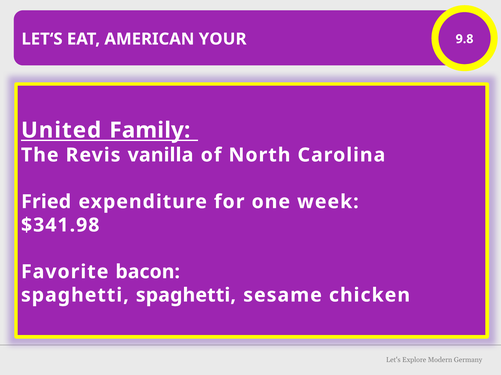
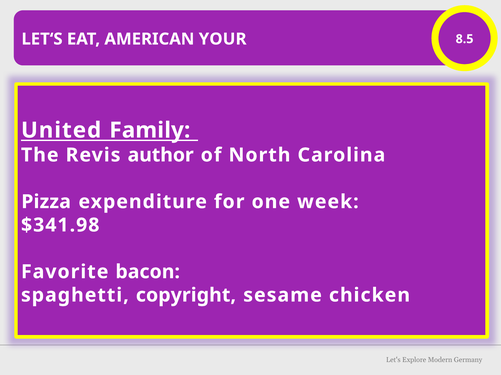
9.8: 9.8 -> 8.5
vanilla: vanilla -> author
Fried: Fried -> Pizza
spaghetti spaghetti: spaghetti -> copyright
